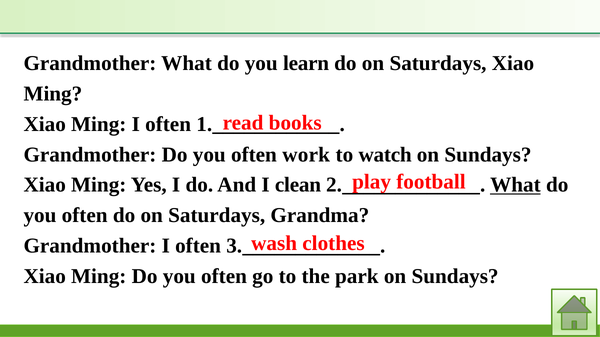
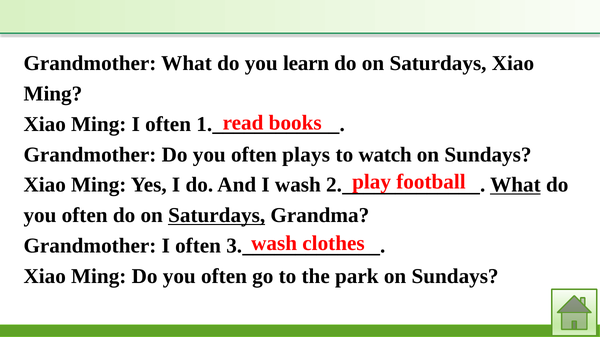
work: work -> plays
I clean: clean -> wash
Saturdays at (217, 216) underline: none -> present
